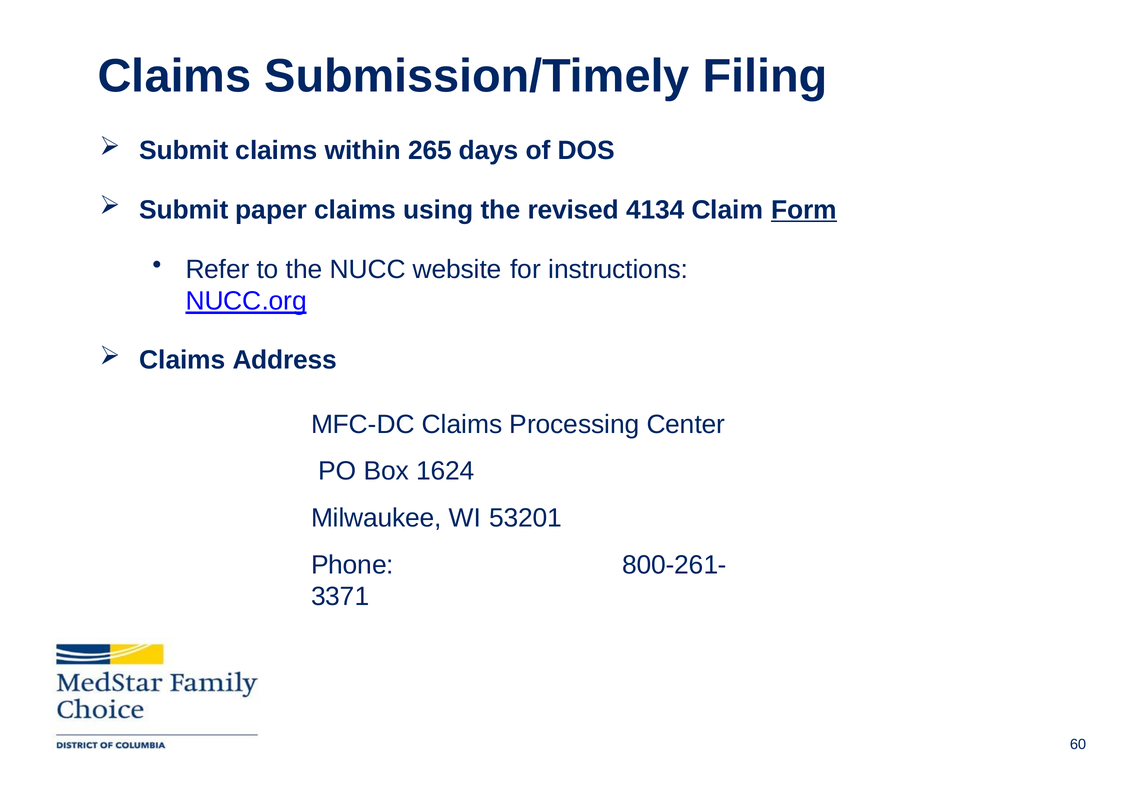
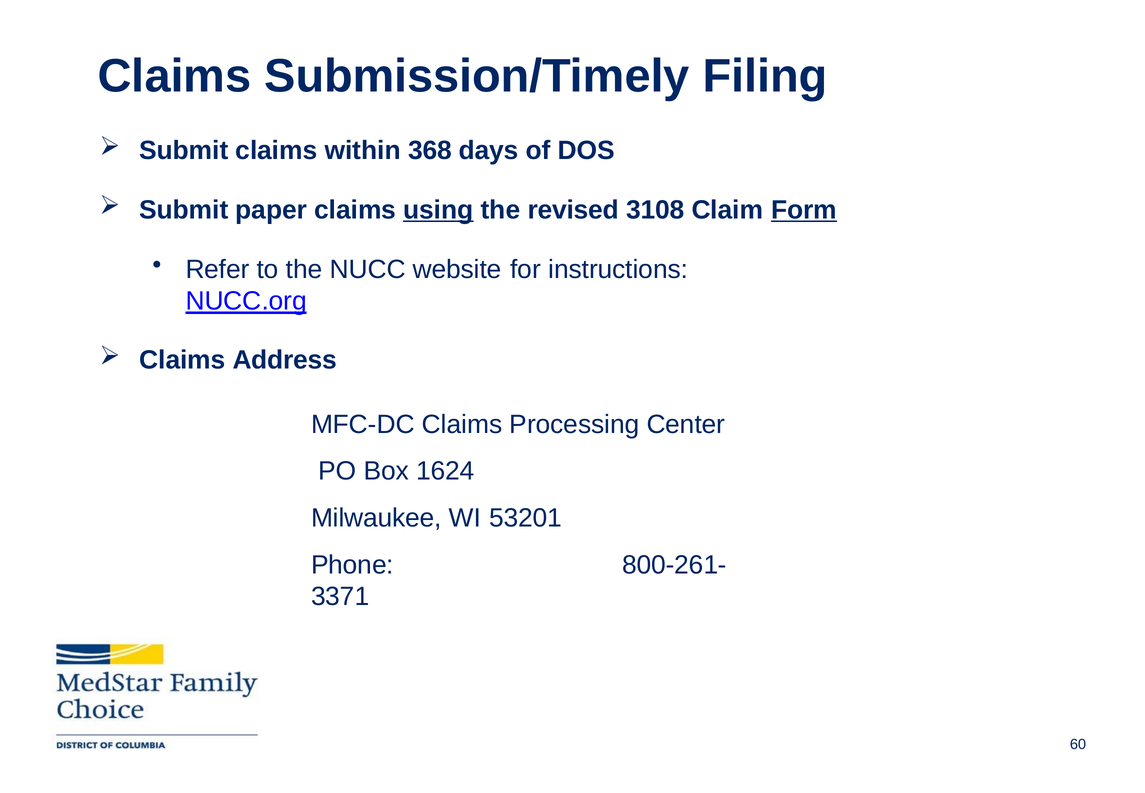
265: 265 -> 368
using underline: none -> present
4134: 4134 -> 3108
